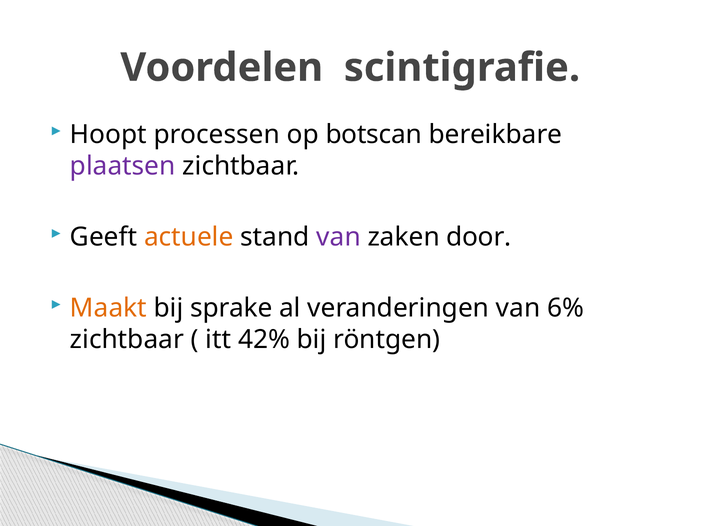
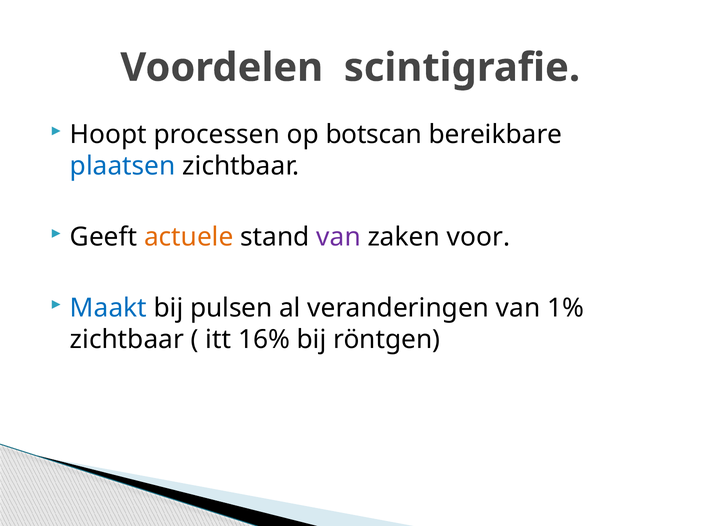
plaatsen colour: purple -> blue
door: door -> voor
Maakt colour: orange -> blue
sprake: sprake -> pulsen
6%: 6% -> 1%
42%: 42% -> 16%
